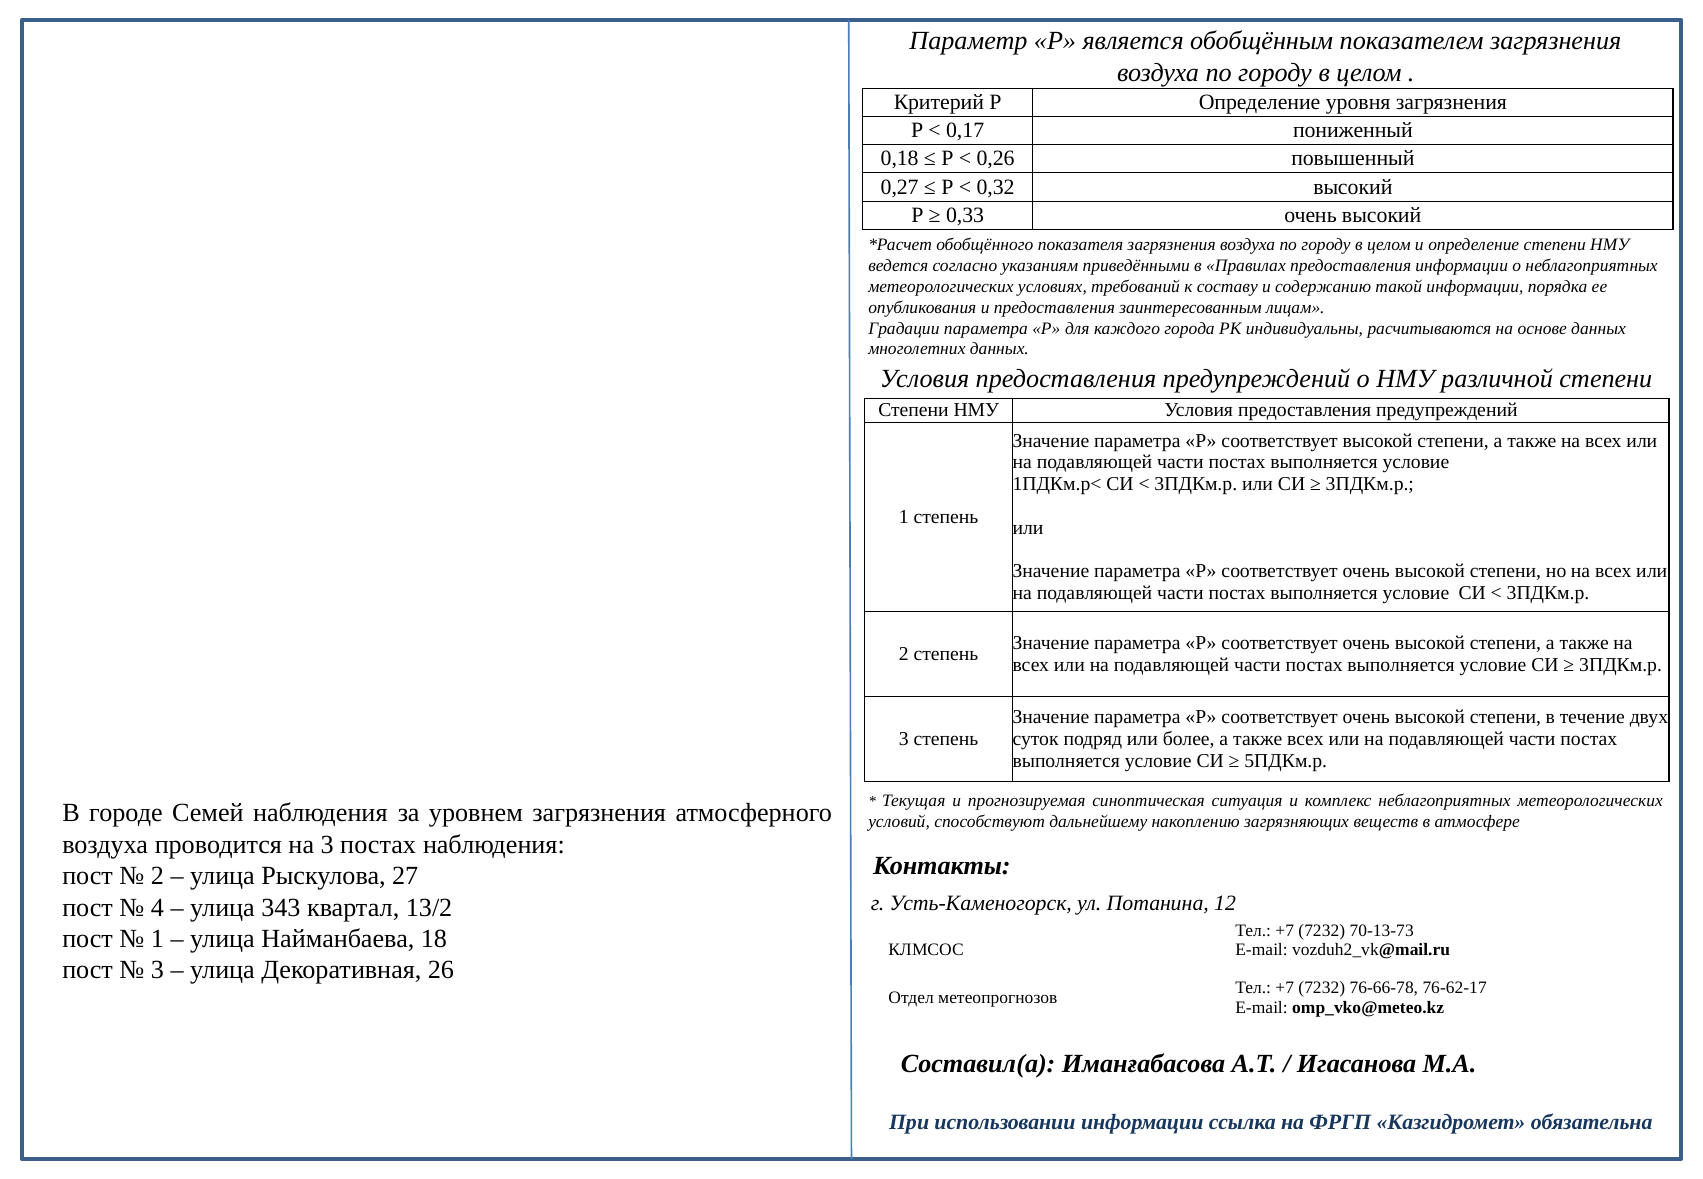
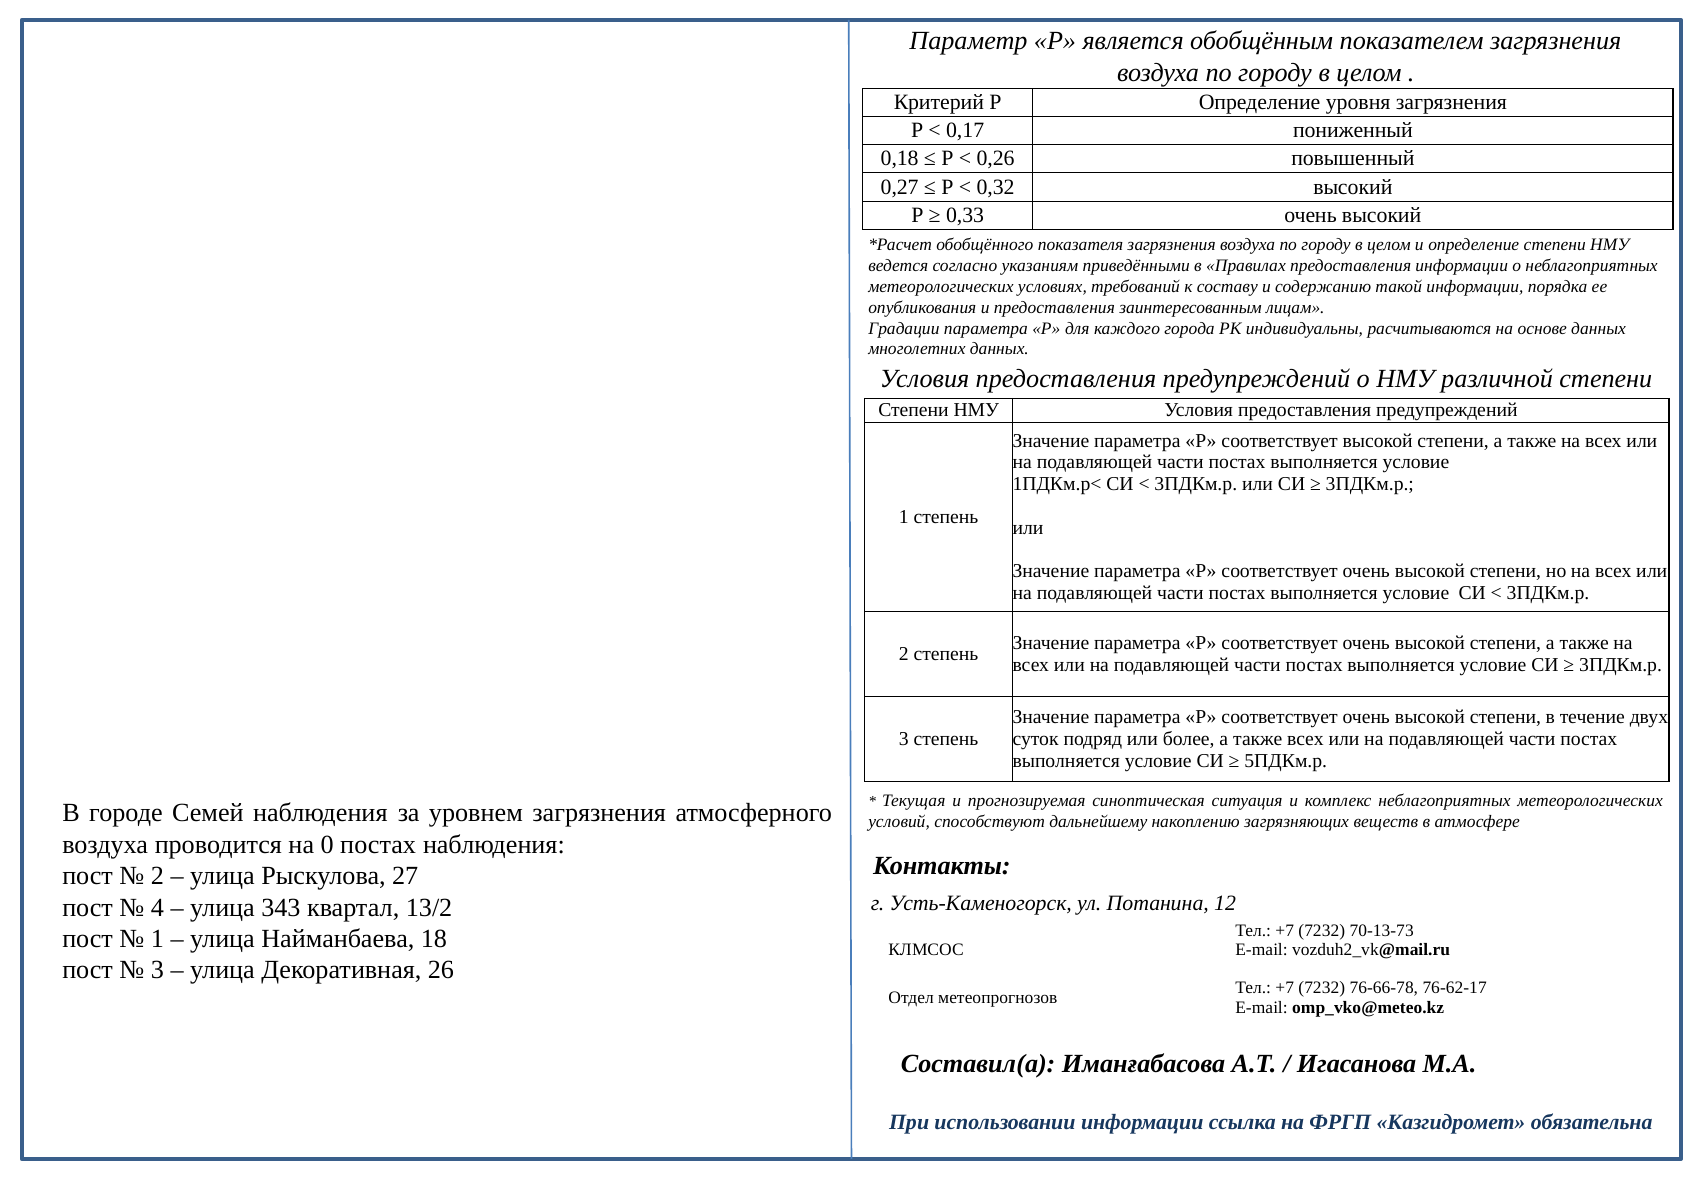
на 3: 3 -> 0
